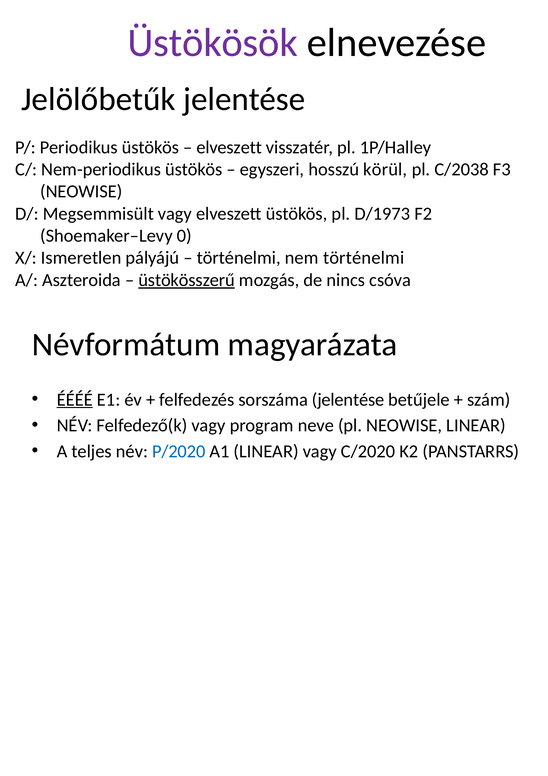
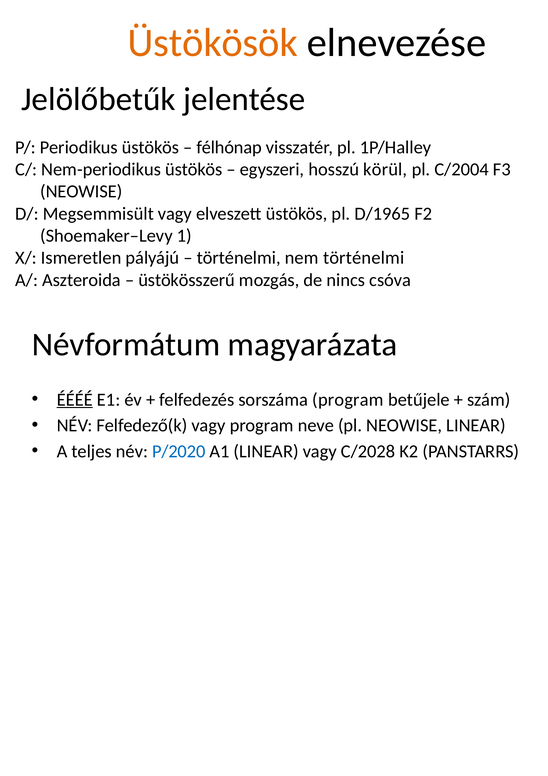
Üstökösök colour: purple -> orange
elveszett at (229, 147): elveszett -> félhónap
C/2038: C/2038 -> C/2004
D/1973: D/1973 -> D/1965
0: 0 -> 1
üstökösszerű underline: present -> none
sorszáma jelentése: jelentése -> program
C/2020: C/2020 -> C/2028
